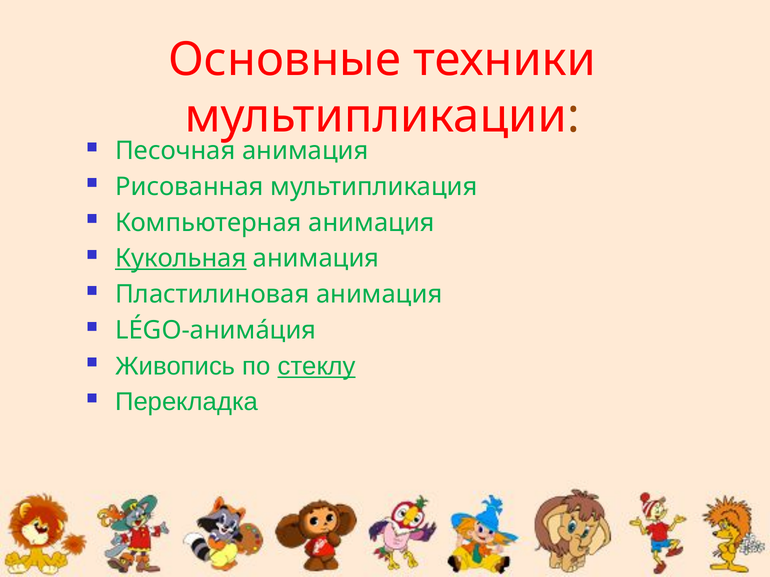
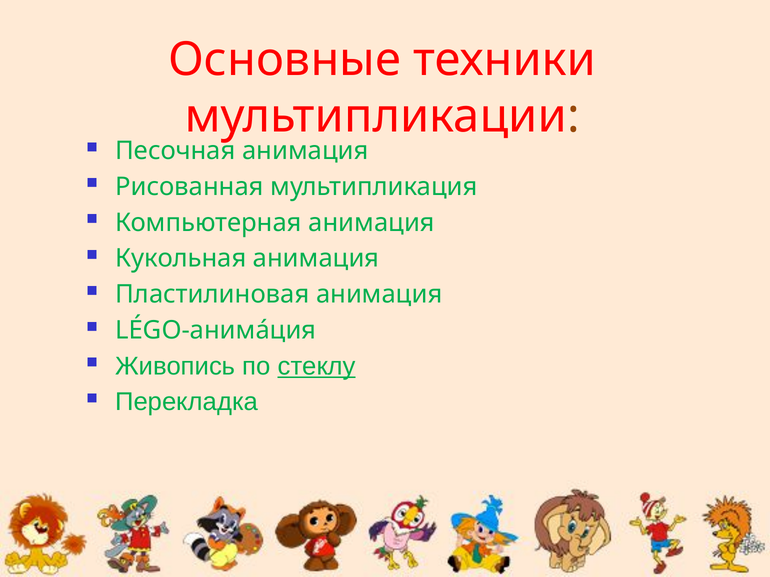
Кукольная underline: present -> none
